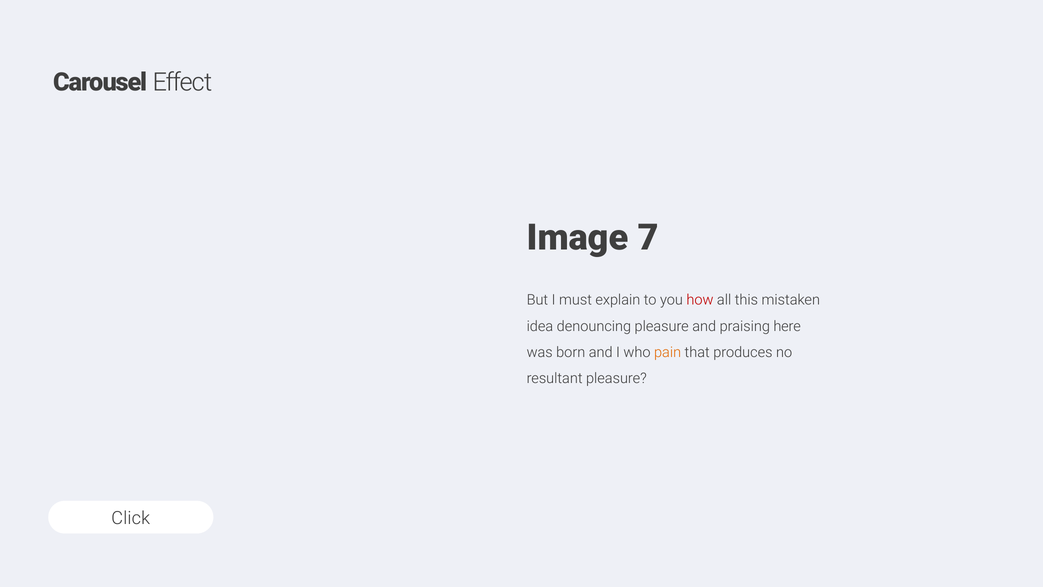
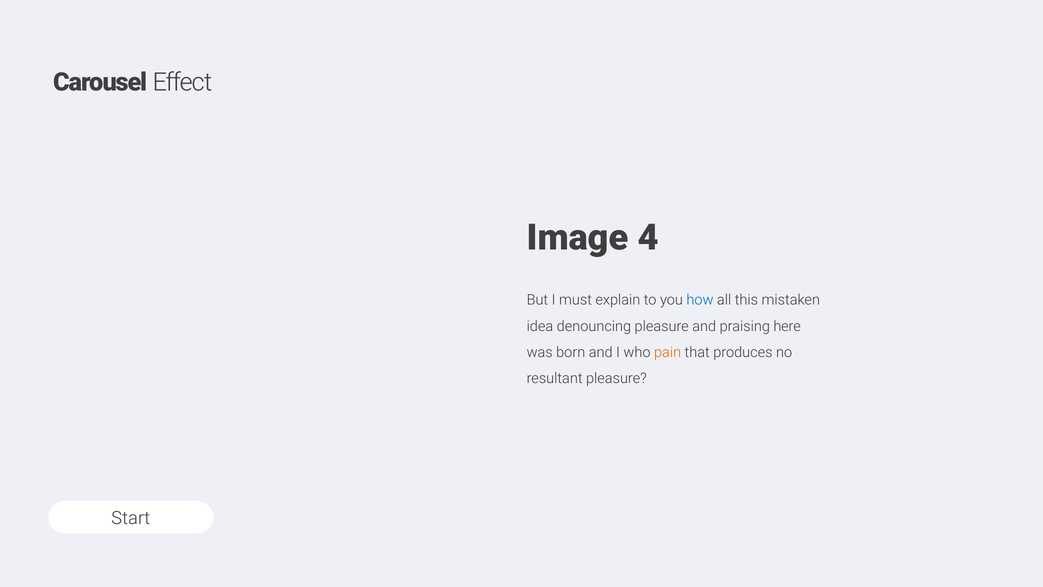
7: 7 -> 4
how colour: red -> blue
Click: Click -> Start
